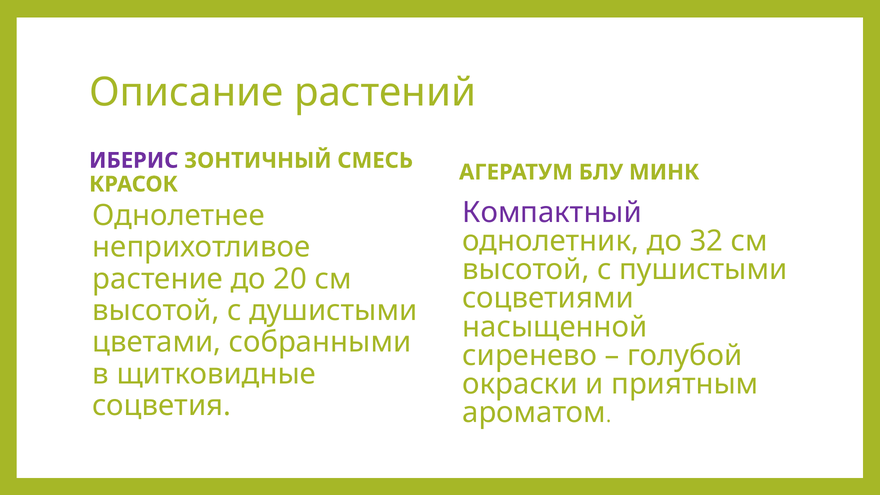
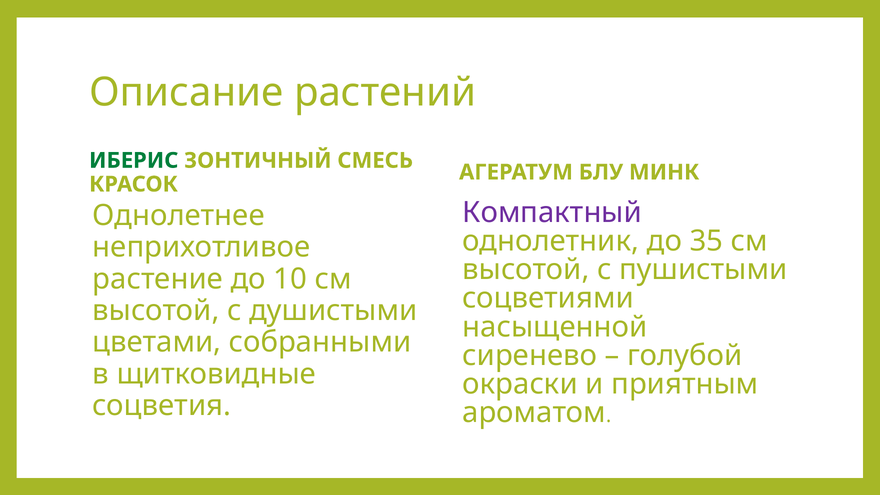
ИБЕРИС colour: purple -> green
32: 32 -> 35
20: 20 -> 10
